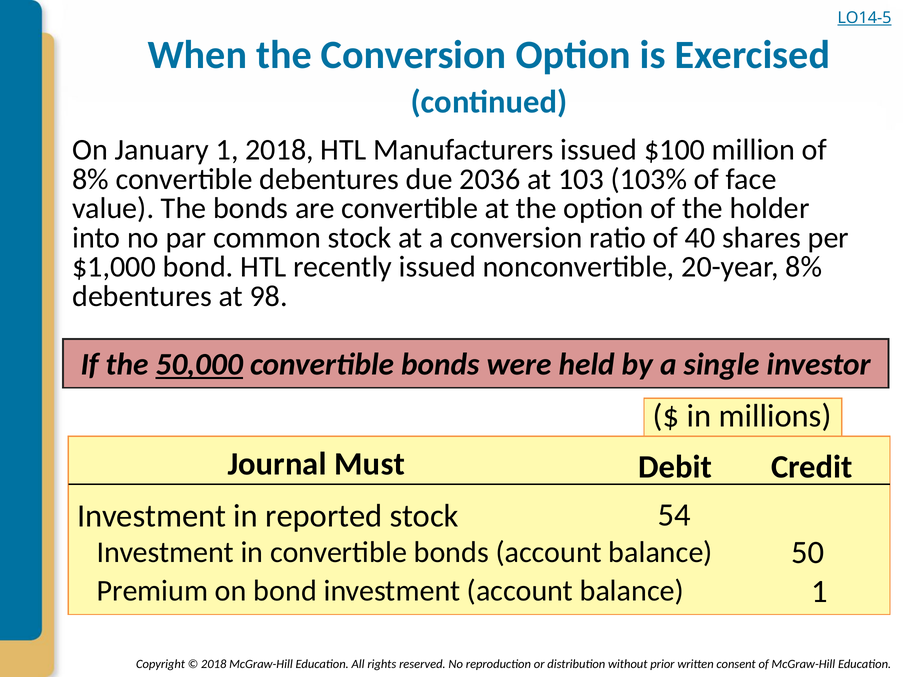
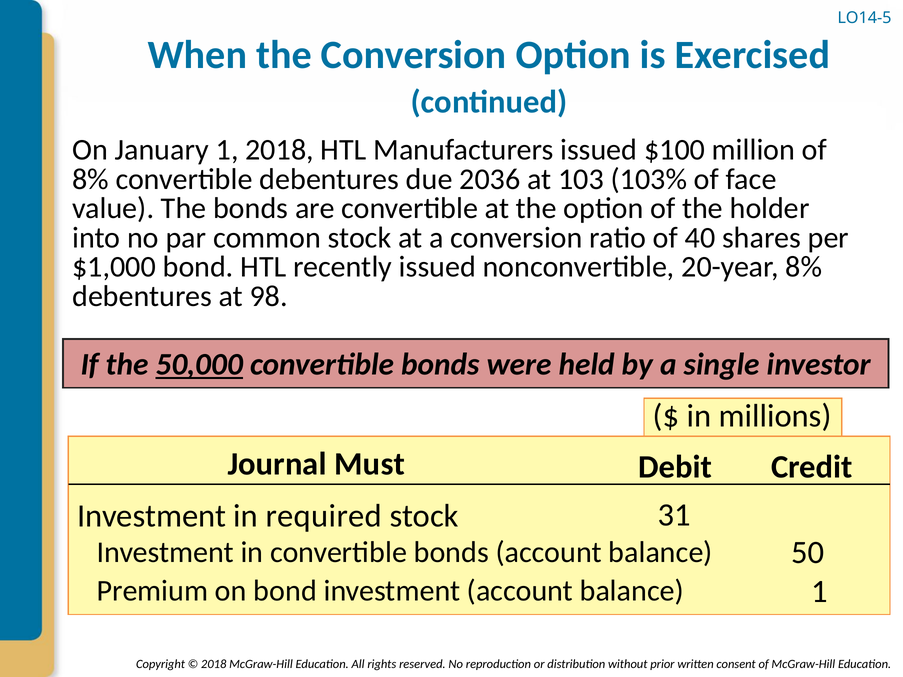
LO14-5 underline: present -> none
reported: reported -> required
54: 54 -> 31
